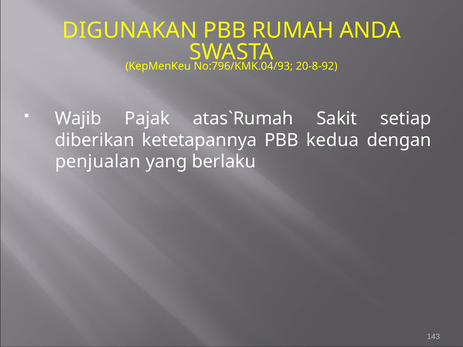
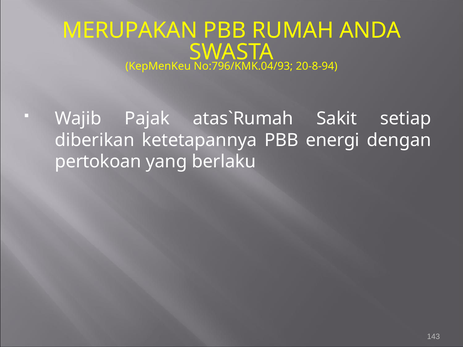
DIGUNAKAN: DIGUNAKAN -> MERUPAKAN
20-8-92: 20-8-92 -> 20-8-94
kedua: kedua -> energi
penjualan: penjualan -> pertokoan
